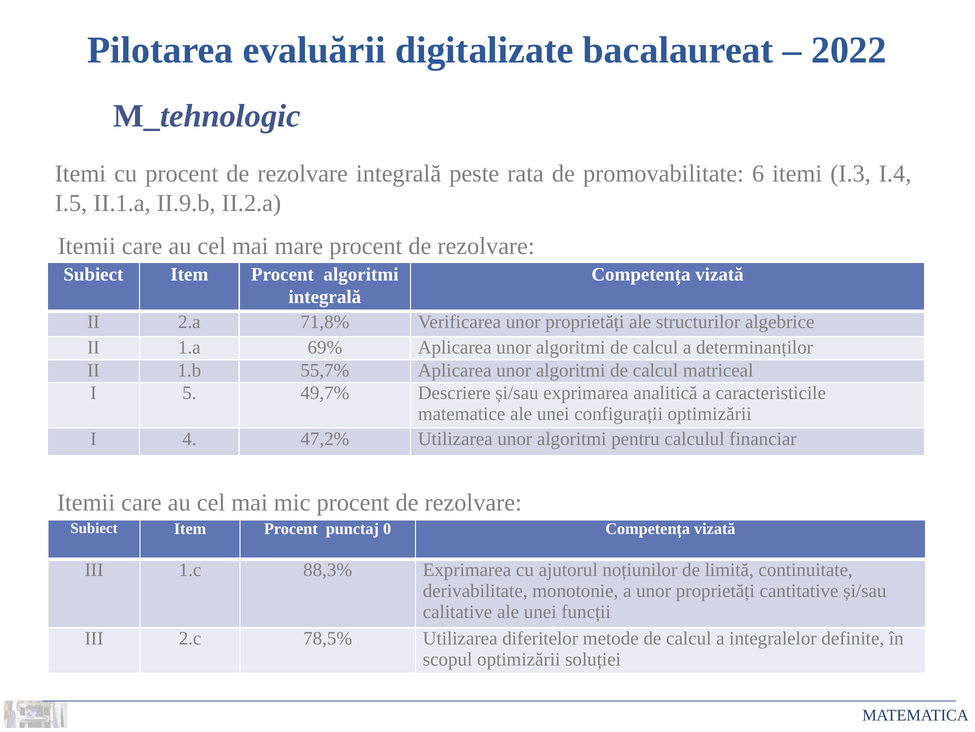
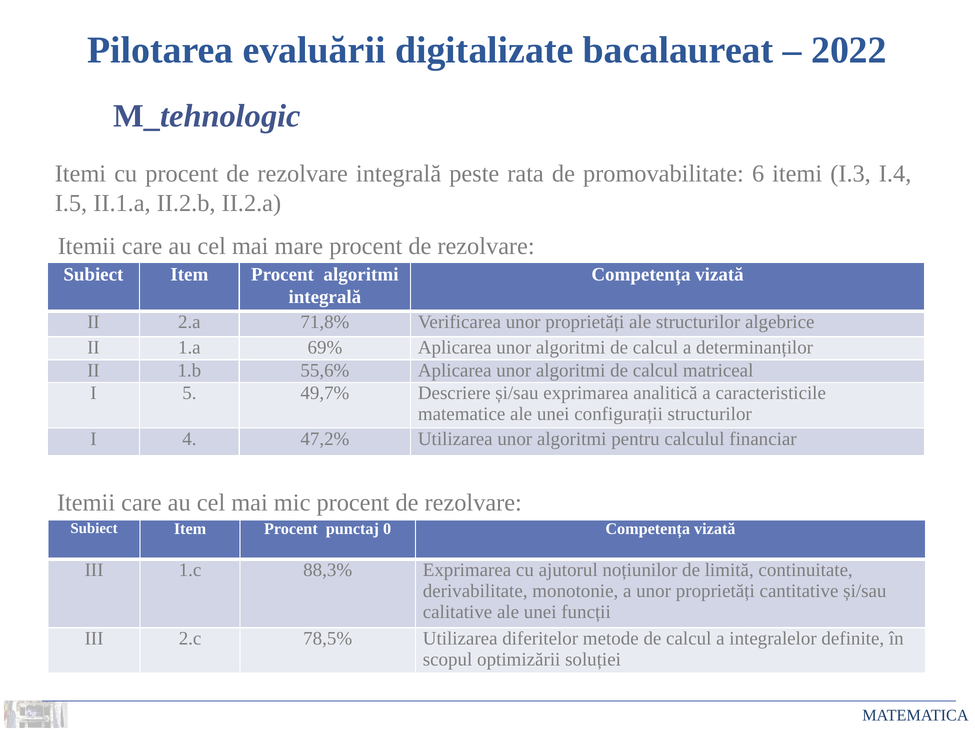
II.9.b: II.9.b -> II.2.b
55,7%: 55,7% -> 55,6%
configurații optimizării: optimizării -> structurilor
